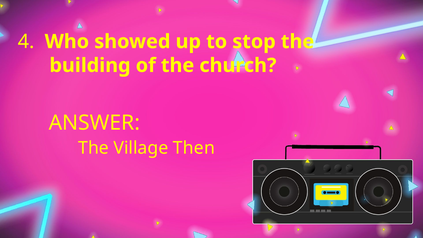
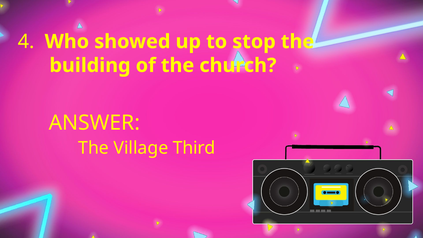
Then: Then -> Third
